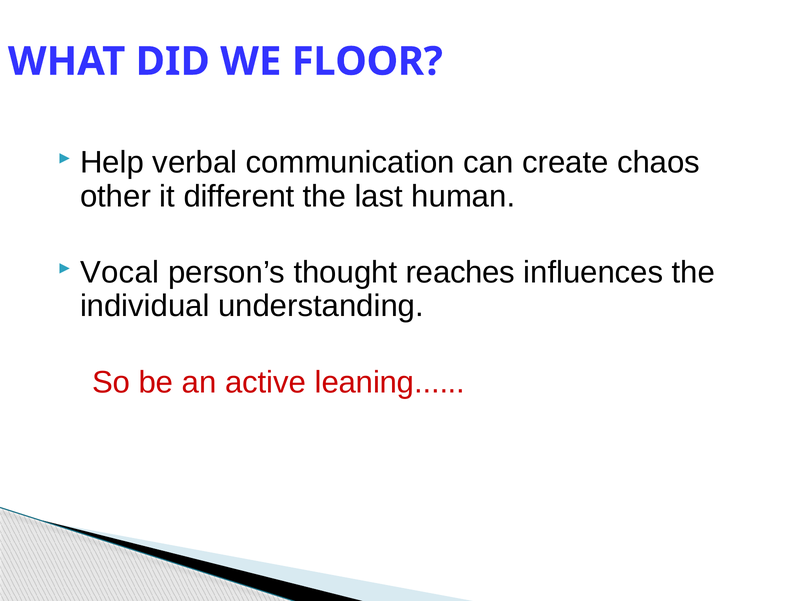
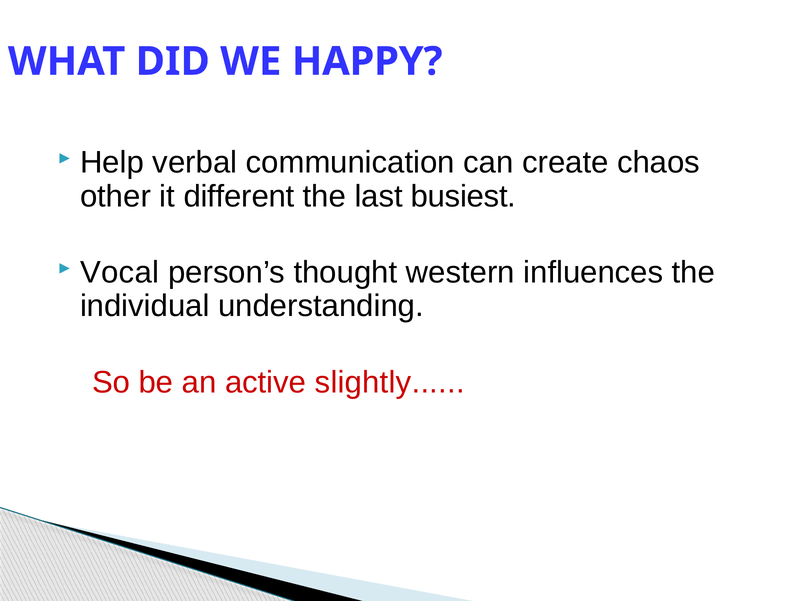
FLOOR: FLOOR -> HAPPY
human: human -> busiest
reaches: reaches -> western
leaning: leaning -> slightly
